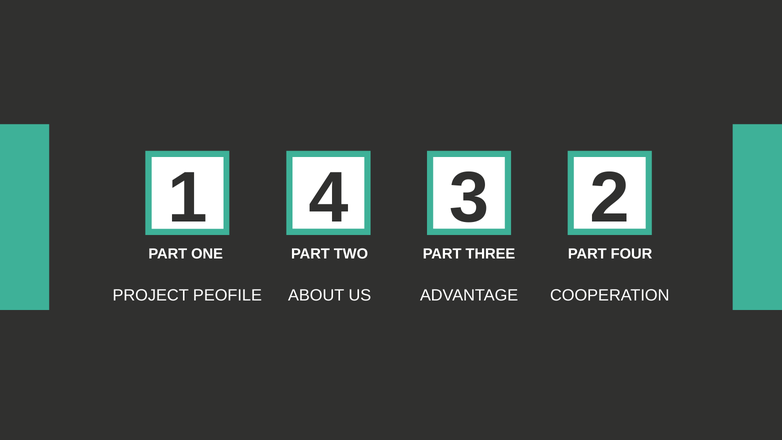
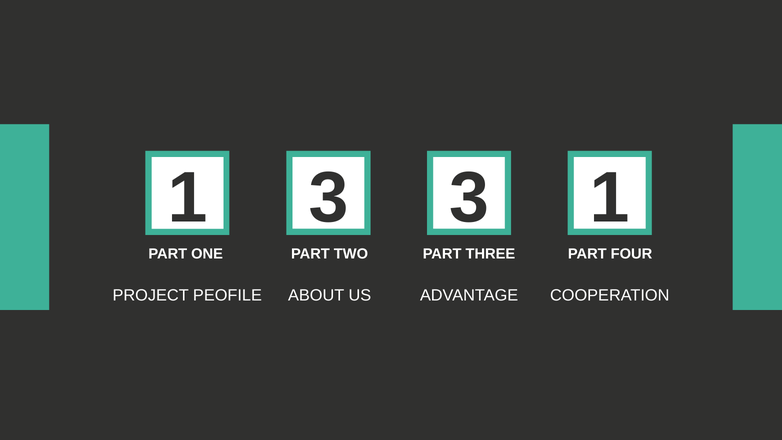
1 4: 4 -> 3
3 2: 2 -> 1
